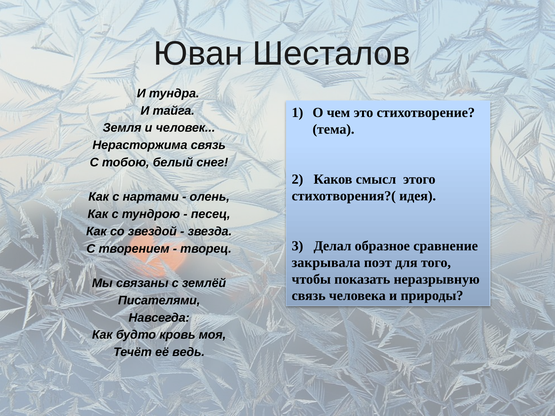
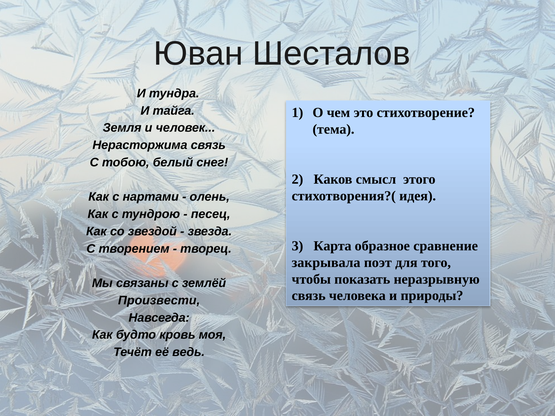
Делал: Делал -> Карта
Писателями: Писателями -> Произвести
